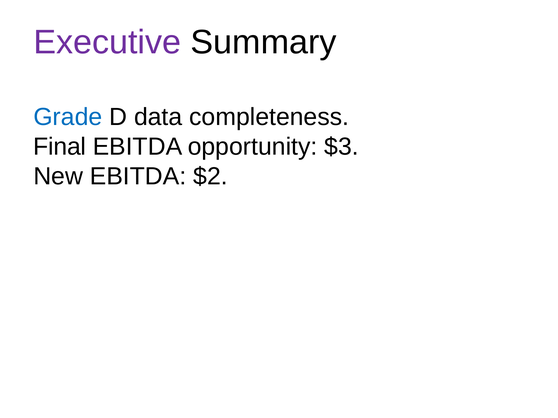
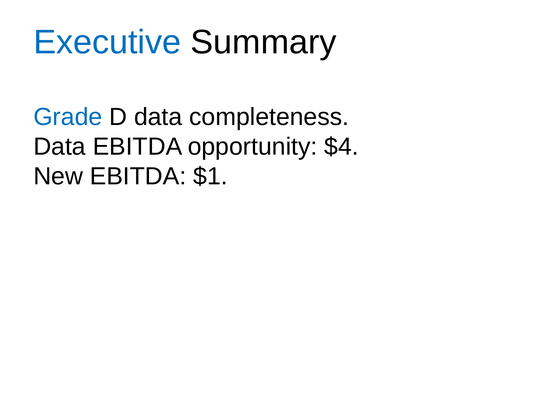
Executive colour: purple -> blue
Final at (60, 147): Final -> Data
$3: $3 -> $4
$2: $2 -> $1
